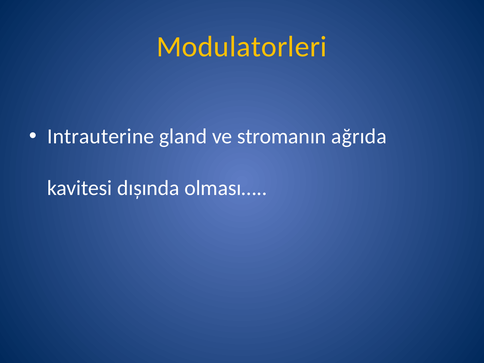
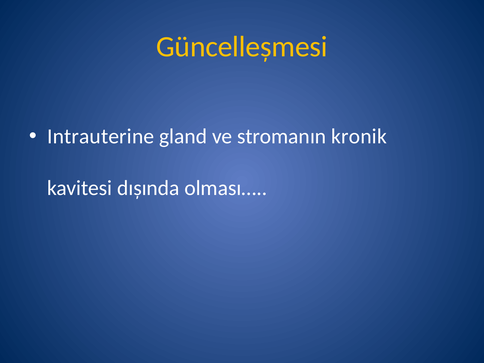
Modulatorleri: Modulatorleri -> Güncelleșmesi
ağrıda: ağrıda -> kronik
